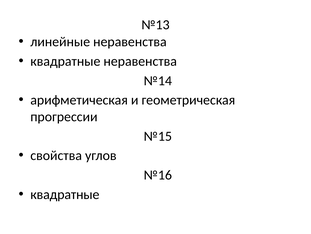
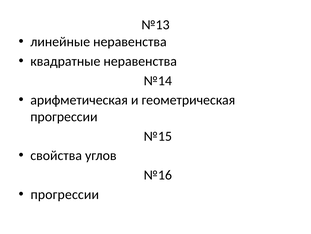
квадратные at (65, 194): квадратные -> прогрессии
